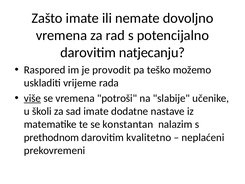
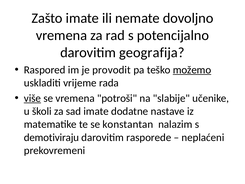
natjecanju: natjecanju -> geografija
možemo underline: none -> present
prethodnom: prethodnom -> demotiviraju
kvalitetno: kvalitetno -> rasporede
